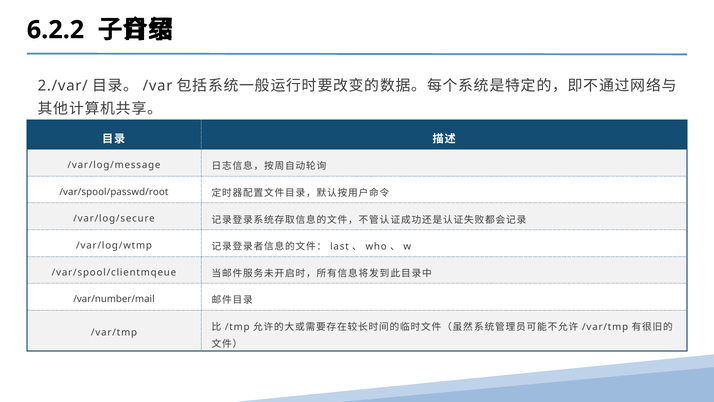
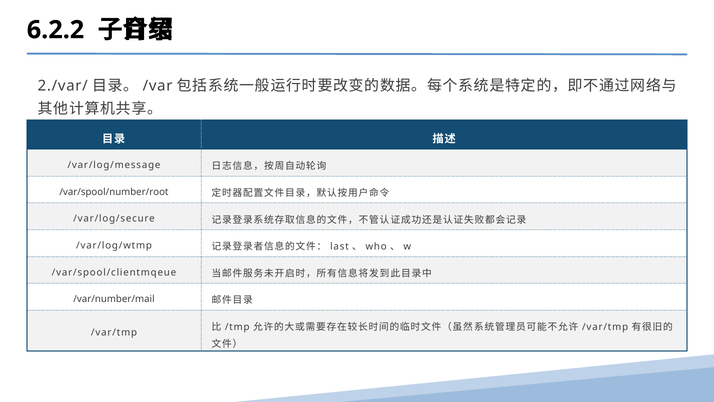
/var/spool/passwd/root: /var/spool/passwd/root -> /var/spool/number/root
